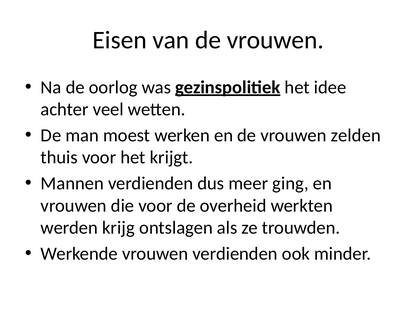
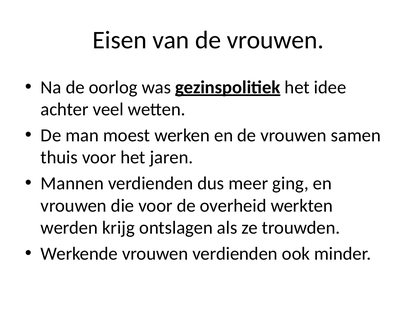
zelden: zelden -> samen
krijgt: krijgt -> jaren
